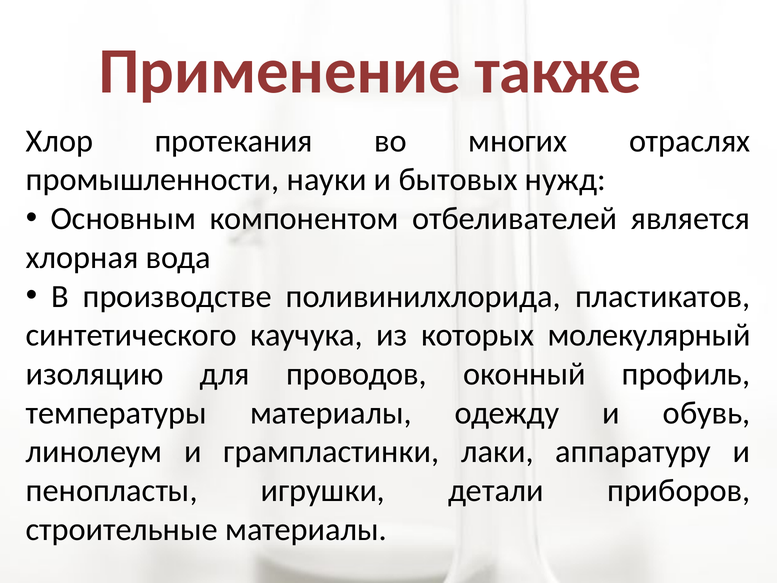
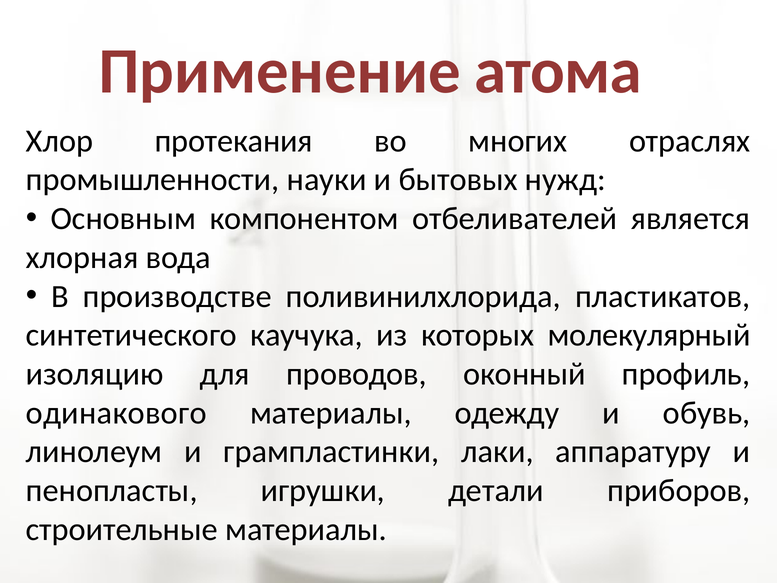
также: также -> атома
температуры: температуры -> одинакового
